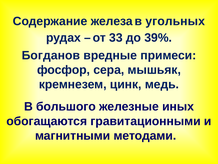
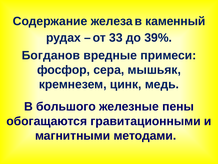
угольных: угольных -> каменный
иных: иных -> пены
